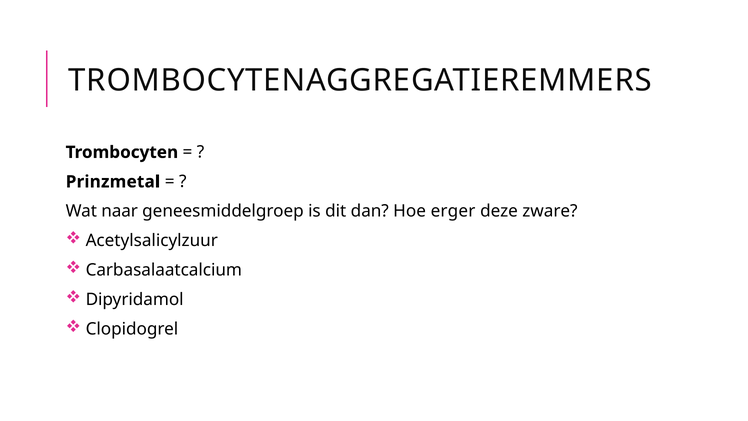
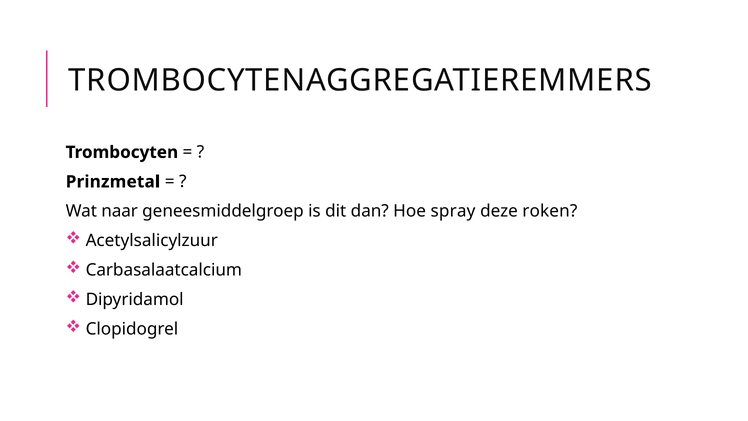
erger: erger -> spray
zware: zware -> roken
